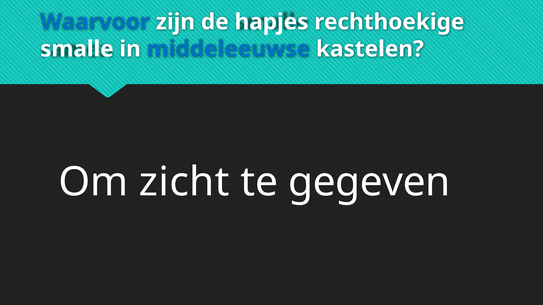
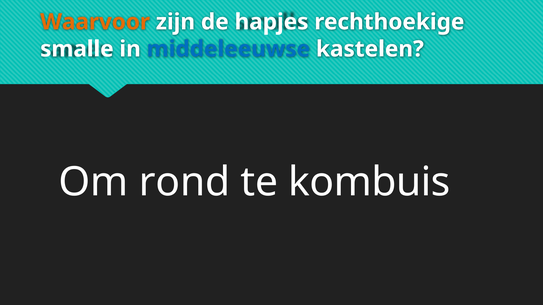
Waarvoor colour: blue -> orange
zicht: zicht -> rond
gegeven: gegeven -> kombuis
